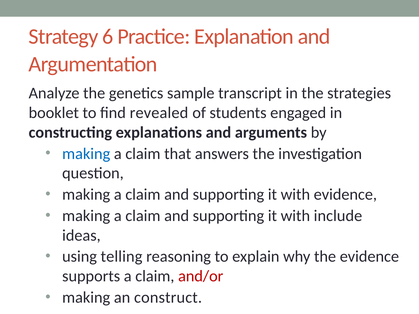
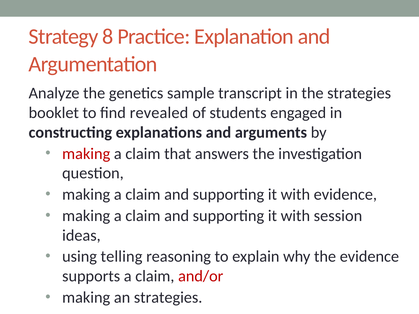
6: 6 -> 8
making at (86, 154) colour: blue -> red
include: include -> session
an construct: construct -> strategies
